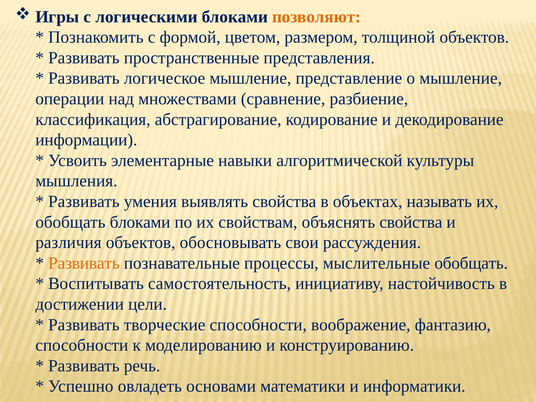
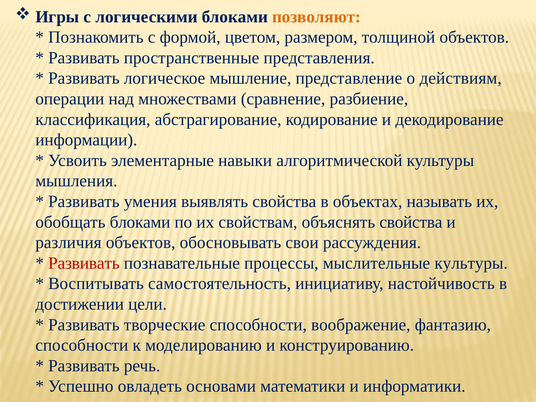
о мышление: мышление -> действиям
Развивать at (84, 263) colour: orange -> red
мыслительные обобщать: обобщать -> культуры
